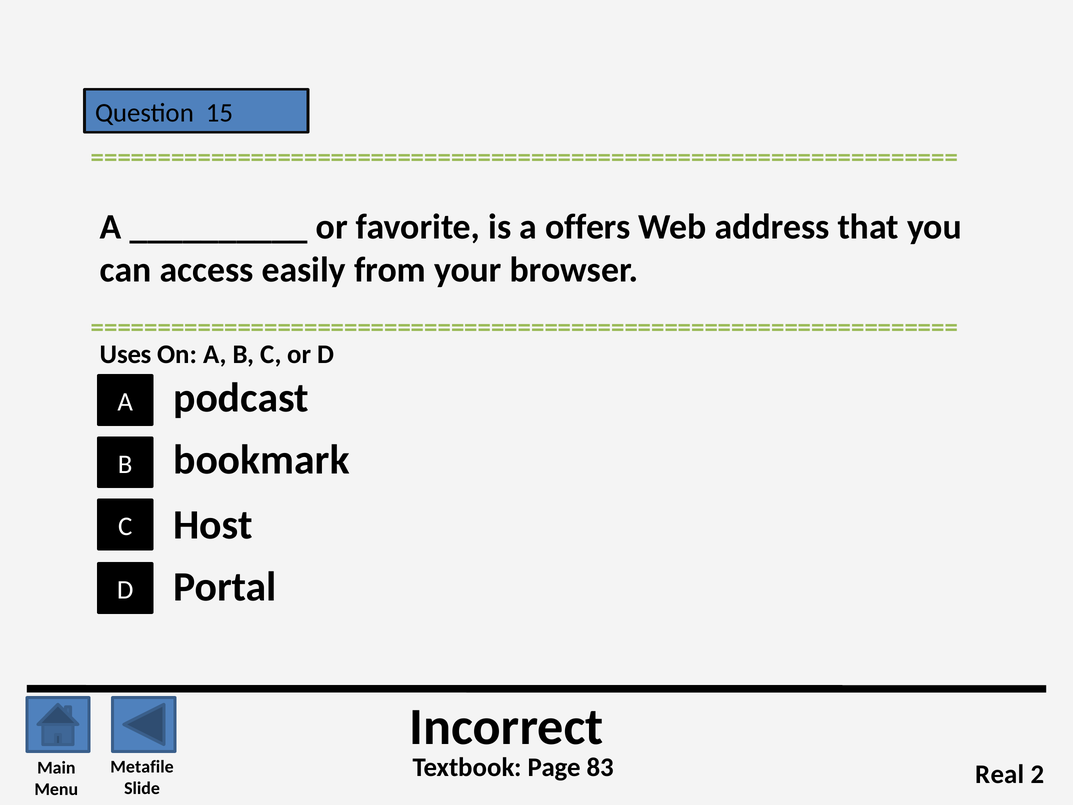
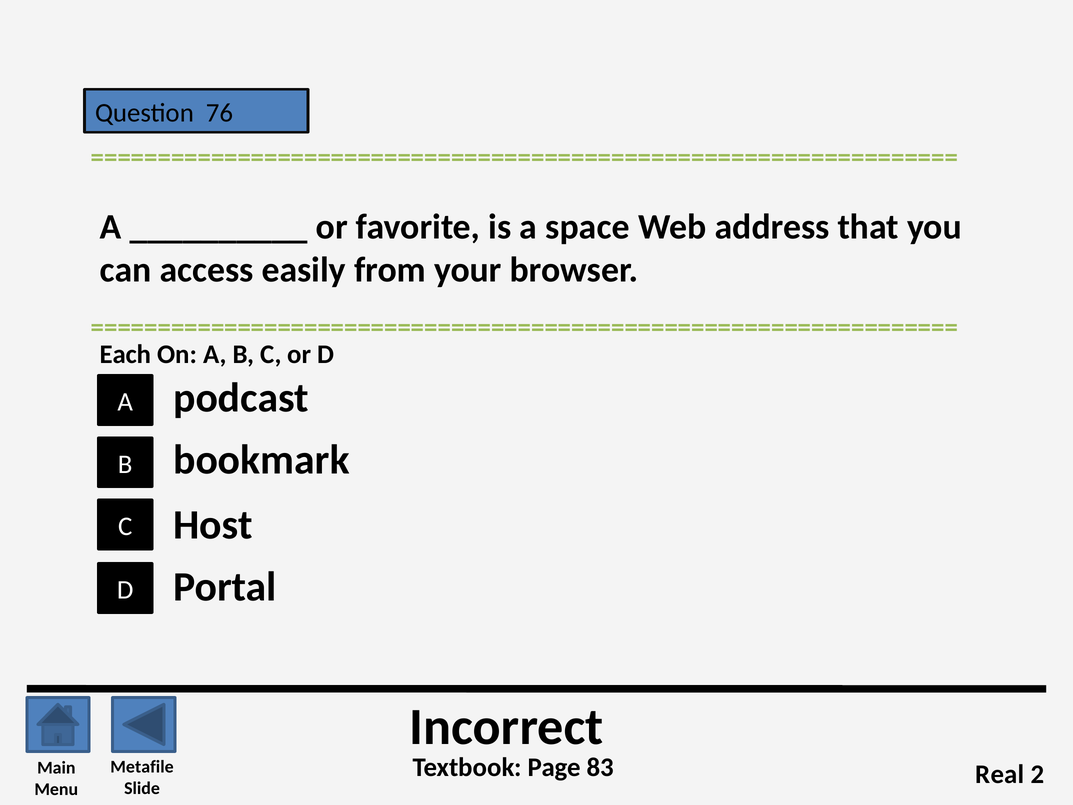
15: 15 -> 76
offers: offers -> space
Uses: Uses -> Each
